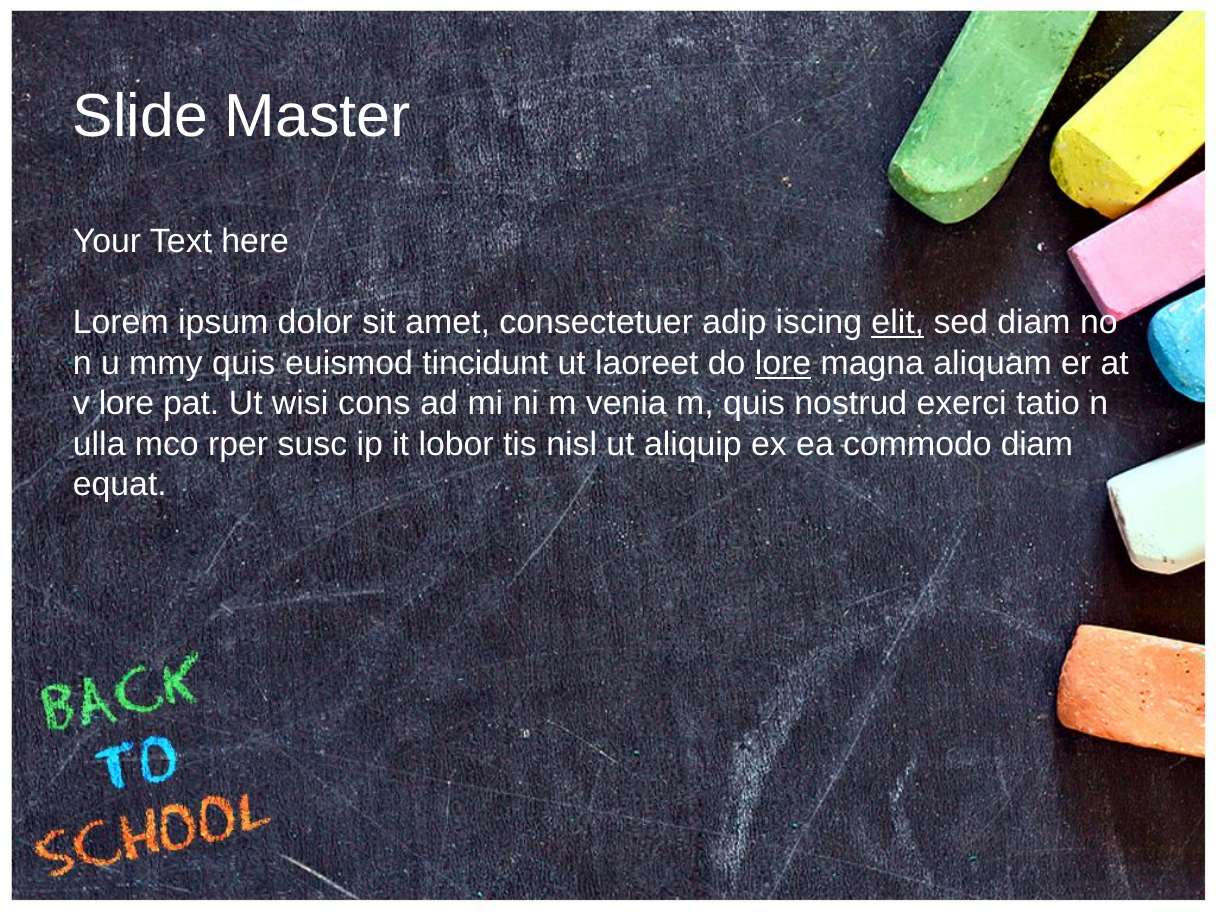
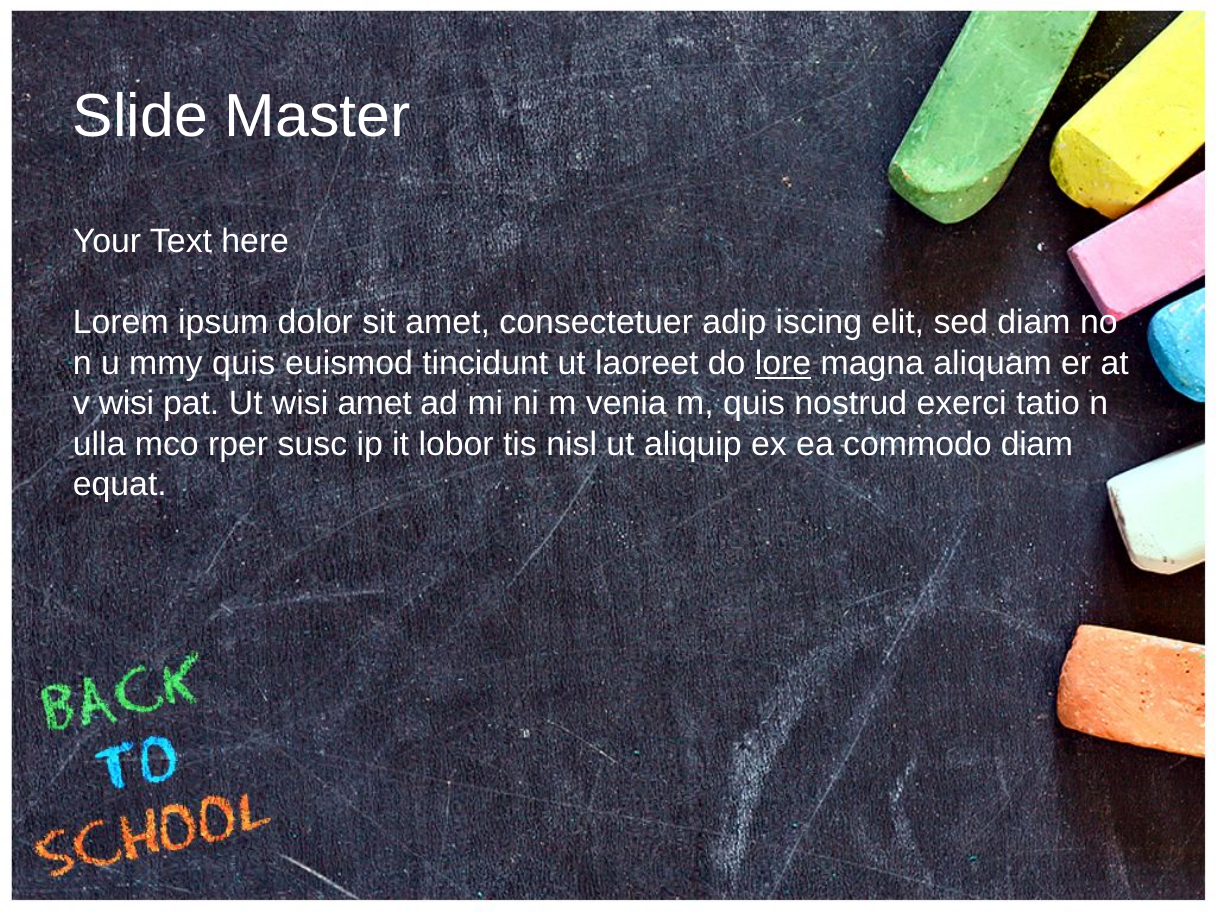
elit underline: present -> none
v lore: lore -> wisi
wisi cons: cons -> amet
